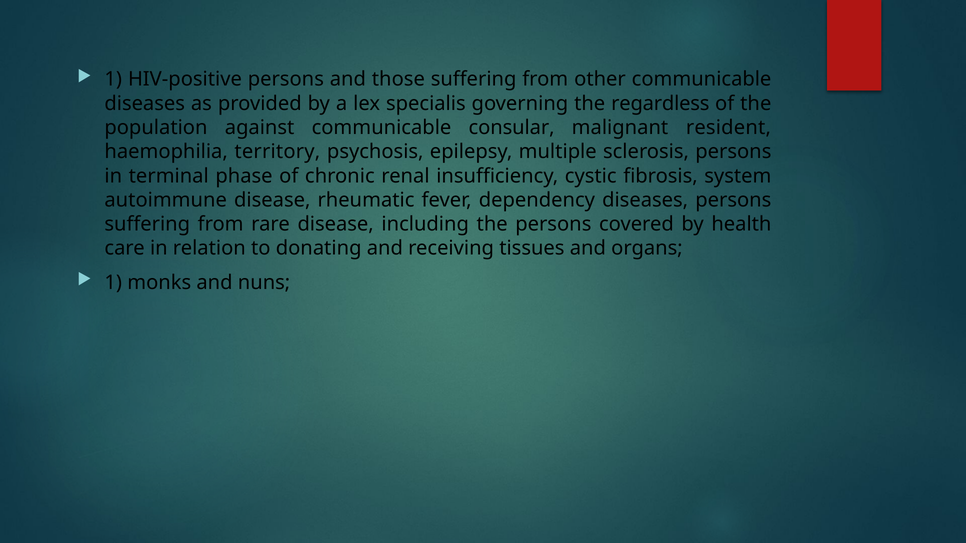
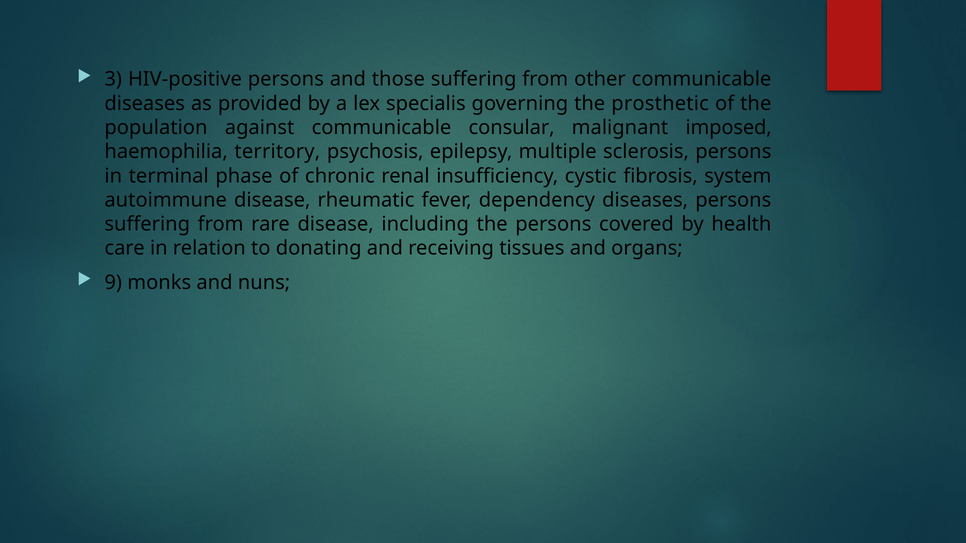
1 at (113, 79): 1 -> 3
regardless: regardless -> prosthetic
resident: resident -> imposed
1 at (113, 283): 1 -> 9
